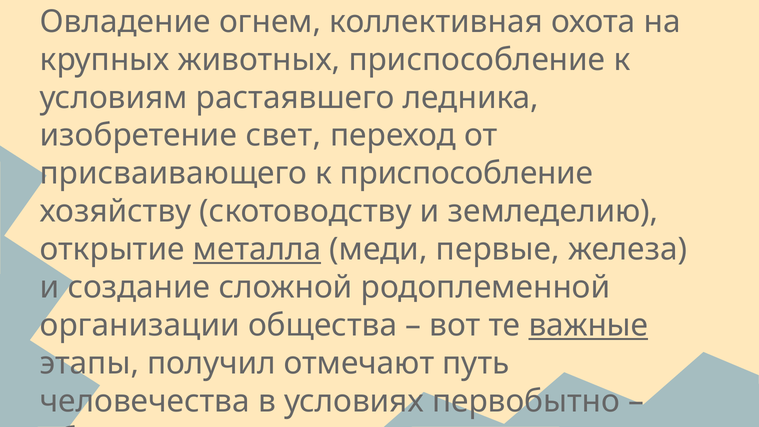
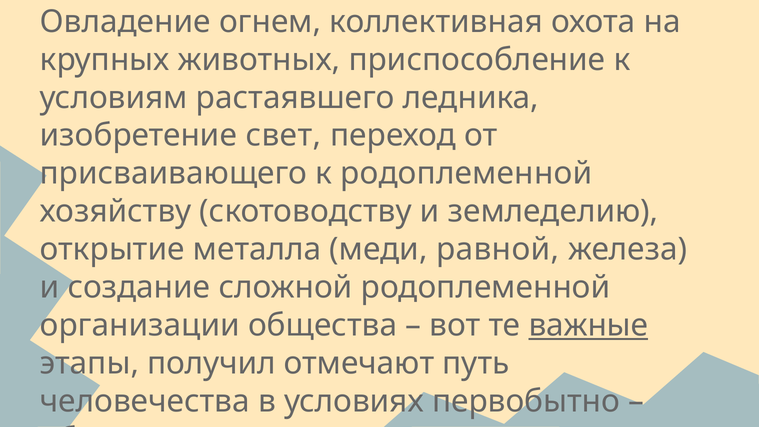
к приспособление: приспособление -> родоплеменной
металла underline: present -> none
первые: первые -> равной
